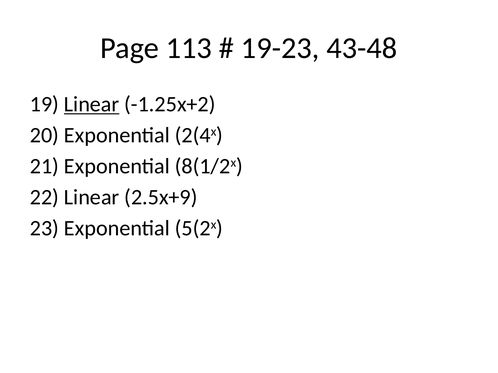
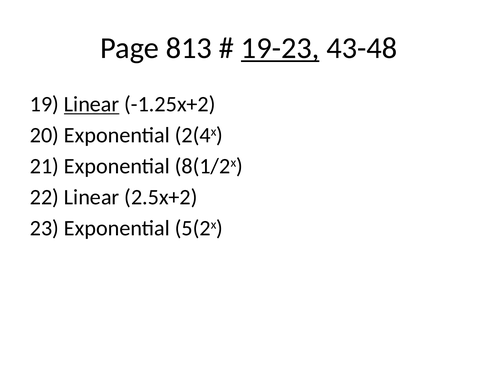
113: 113 -> 813
19-23 underline: none -> present
2.5x+9: 2.5x+9 -> 2.5x+2
